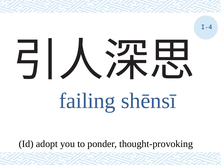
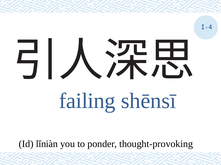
adopt: adopt -> lǐniàn
